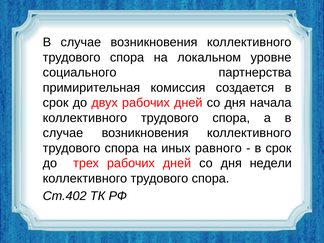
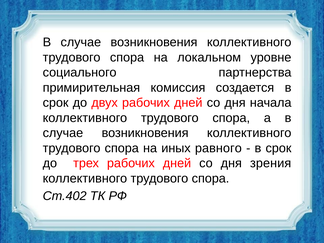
недели: недели -> зрения
